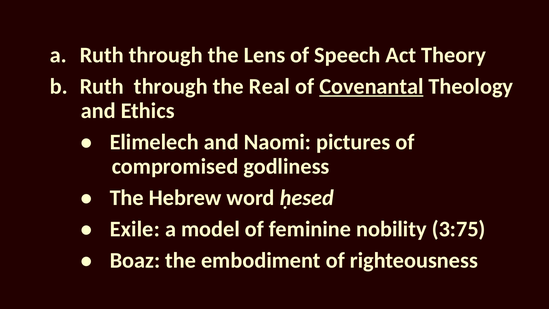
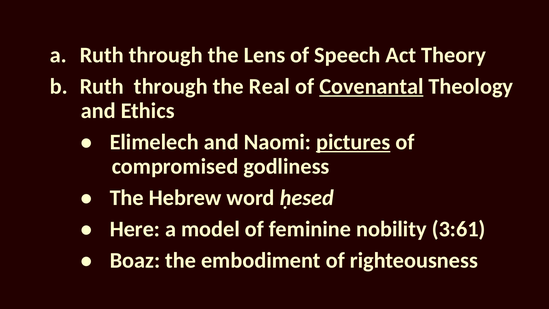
pictures underline: none -> present
Exile: Exile -> Here
3:75: 3:75 -> 3:61
